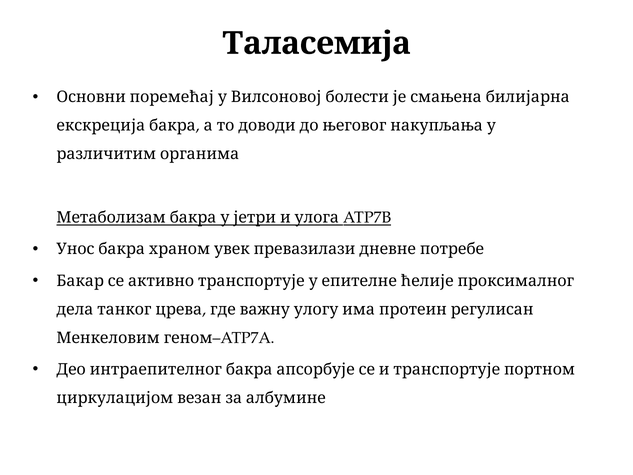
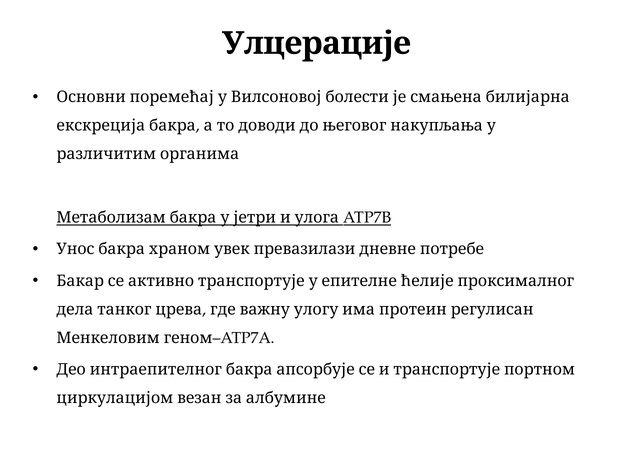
Таласемија: Таласемија -> Улцерације
